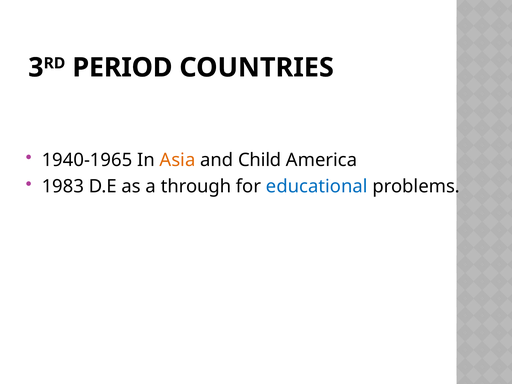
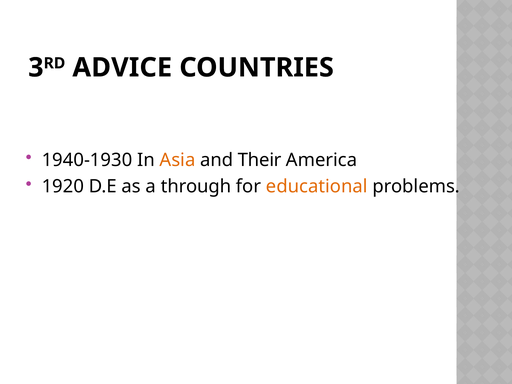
PERIOD: PERIOD -> ADVICE
1940-1965: 1940-1965 -> 1940-1930
Child: Child -> Their
1983: 1983 -> 1920
educational colour: blue -> orange
